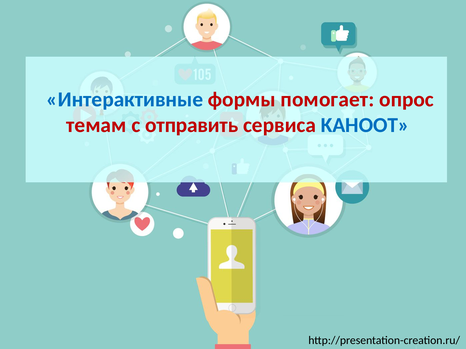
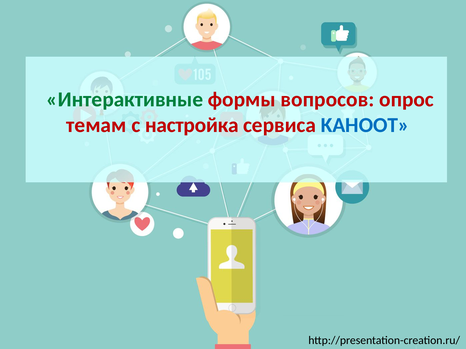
Интерактивные colour: blue -> green
помогает: помогает -> вопросов
отправить: отправить -> настройка
